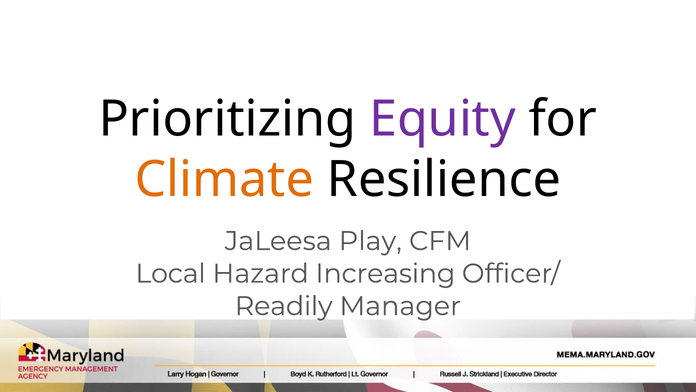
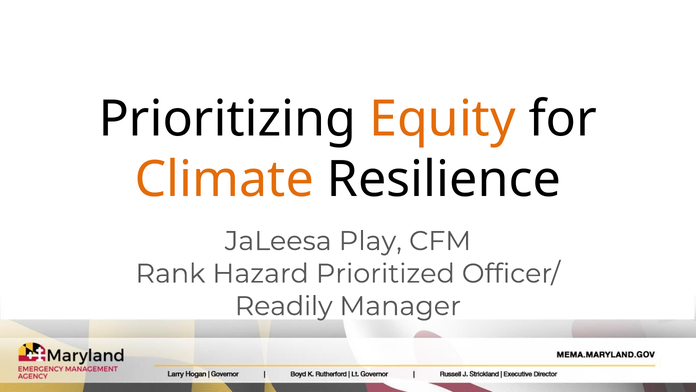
Equity colour: purple -> orange
Local: Local -> Rank
Increasing: Increasing -> Prioritized
